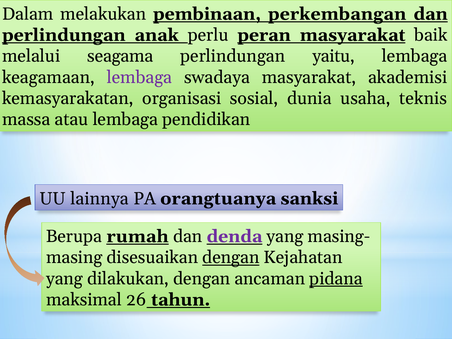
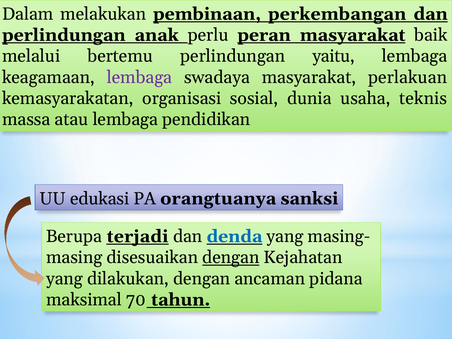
seagama: seagama -> bertemu
akademisi: akademisi -> perlakuan
lainnya: lainnya -> edukasi
rumah: rumah -> terjadi
denda colour: purple -> blue
pidana underline: present -> none
26: 26 -> 70
